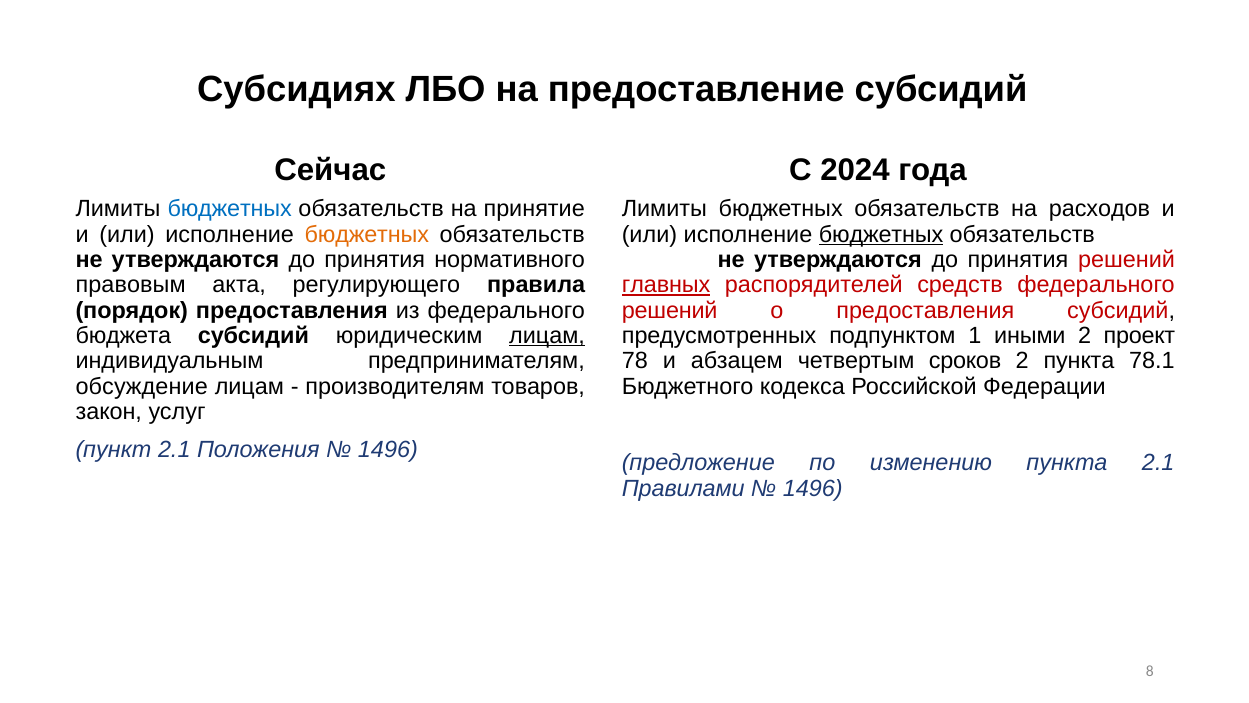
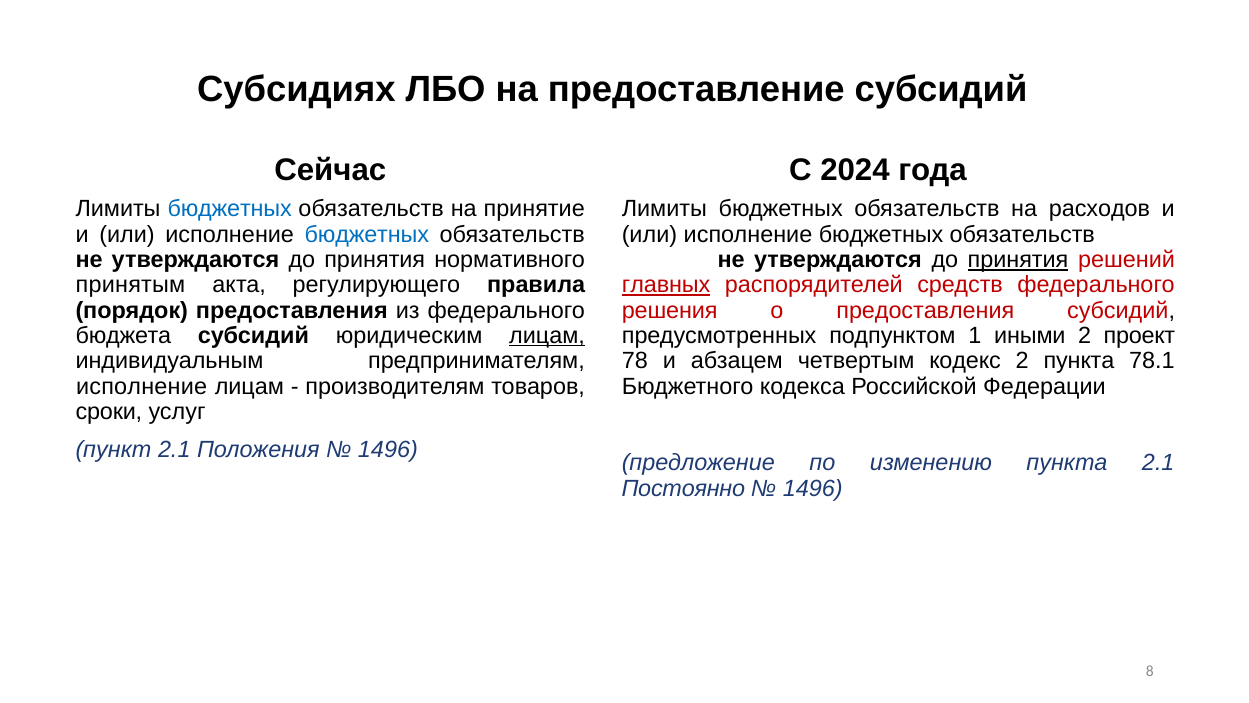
бюджетных at (367, 234) colour: orange -> blue
бюджетных at (881, 234) underline: present -> none
принятия at (1018, 260) underline: none -> present
правовым: правовым -> принятым
решений at (670, 310): решений -> решения
сроков: сроков -> кодекс
обсуждение at (142, 386): обсуждение -> исполнение
закон: закон -> сроки
Правилами: Правилами -> Постоянно
